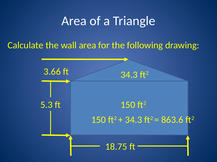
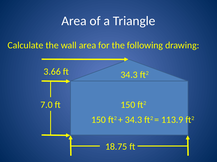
5.3: 5.3 -> 7.0
863.6: 863.6 -> 113.9
